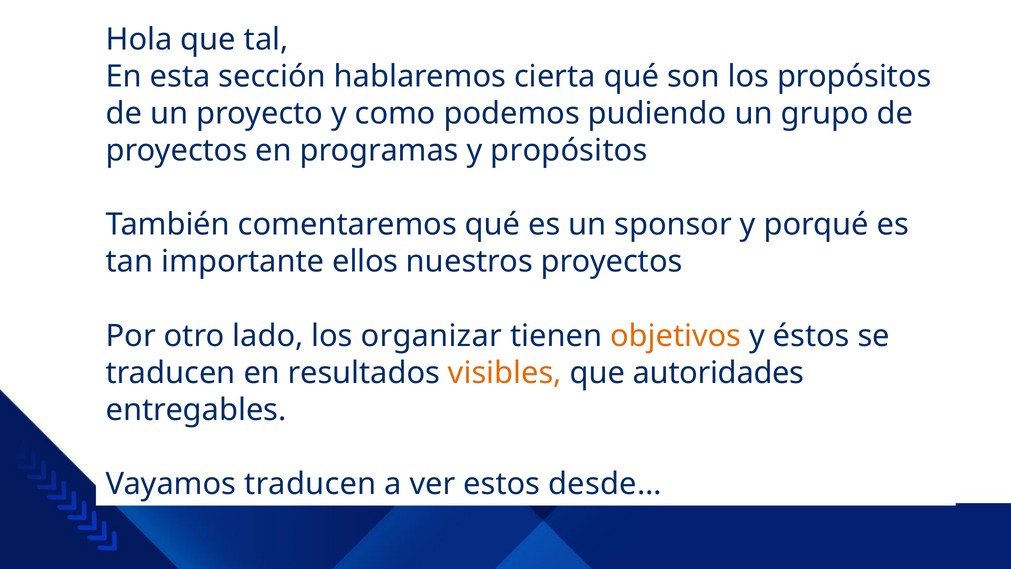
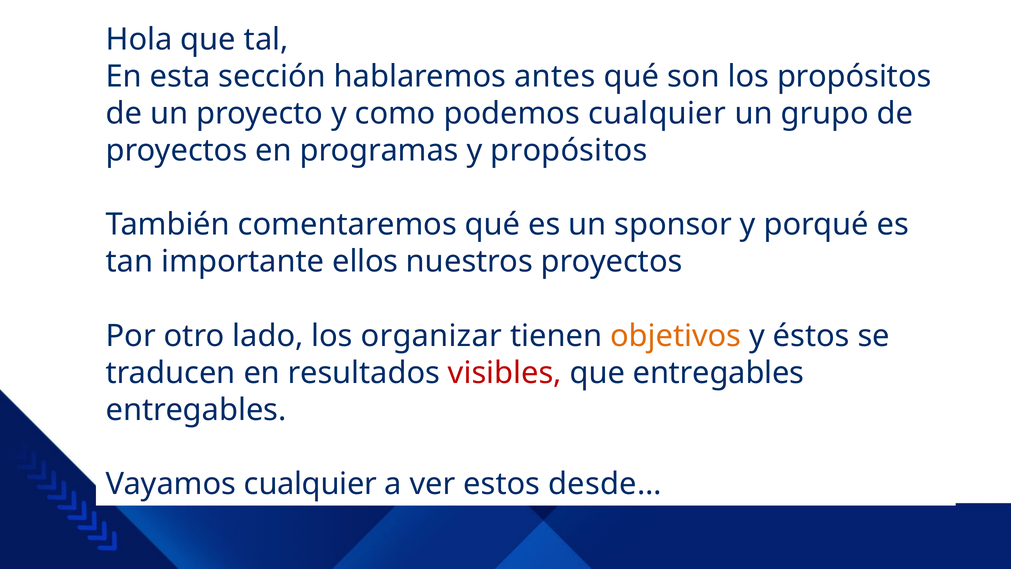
cierta: cierta -> antes
podemos pudiendo: pudiendo -> cualquier
visibles colour: orange -> red
que autoridades: autoridades -> entregables
Vayamos traducen: traducen -> cualquier
